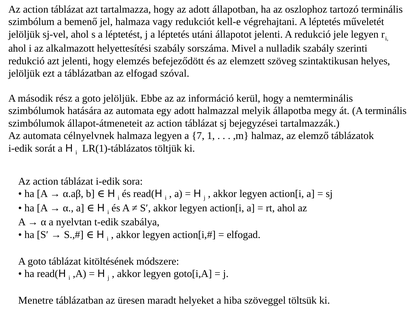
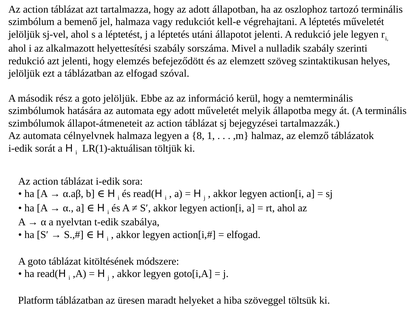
adott halmazzal: halmazzal -> műveletét
7: 7 -> 8
LR(1)-táblázatos: LR(1)-táblázatos -> LR(1)-aktuálisan
Menetre: Menetre -> Platform
